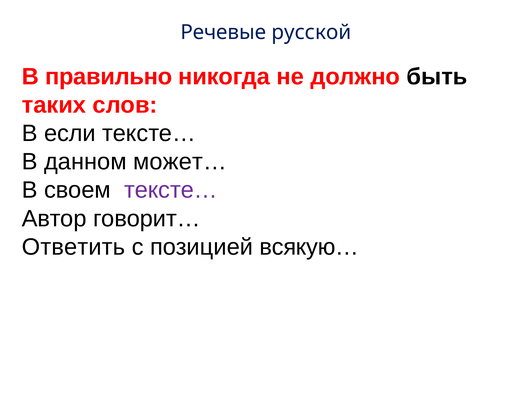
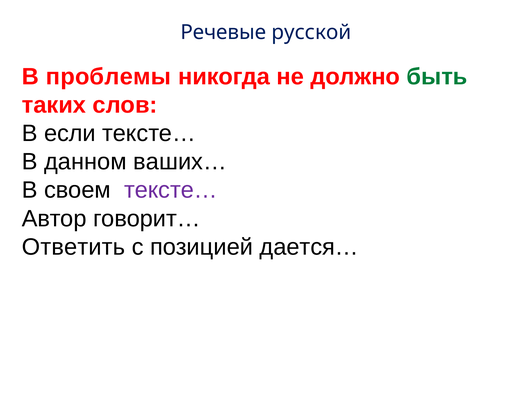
правильно: правильно -> проблемы
быть colour: black -> green
может…: может… -> ваших…
всякую…: всякую… -> дается…
